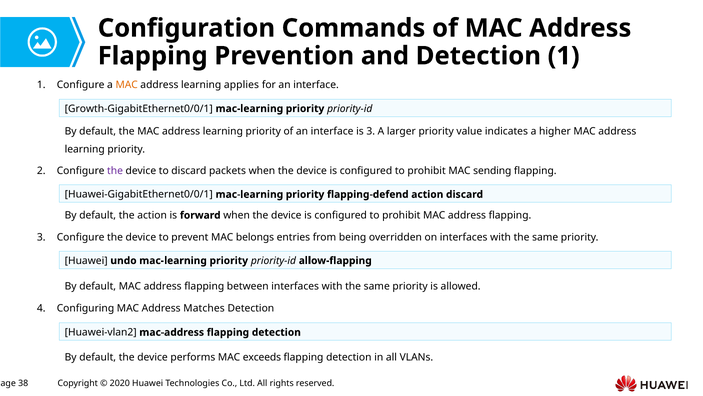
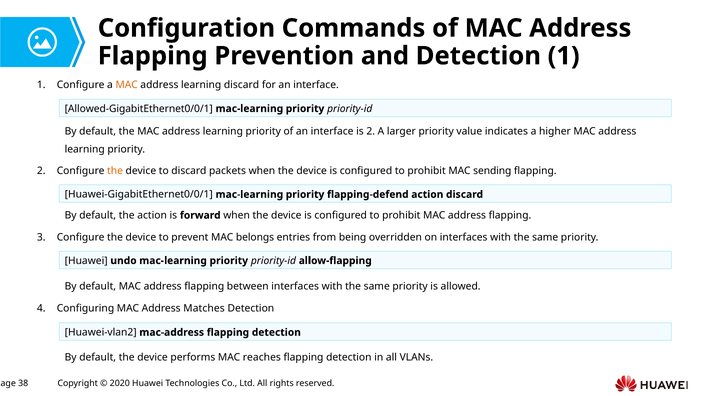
learning applies: applies -> discard
Growth-GigabitEthernet0/0/1: Growth-GigabitEthernet0/0/1 -> Allowed-GigabitEthernet0/0/1
is 3: 3 -> 2
the at (115, 170) colour: purple -> orange
exceeds: exceeds -> reaches
